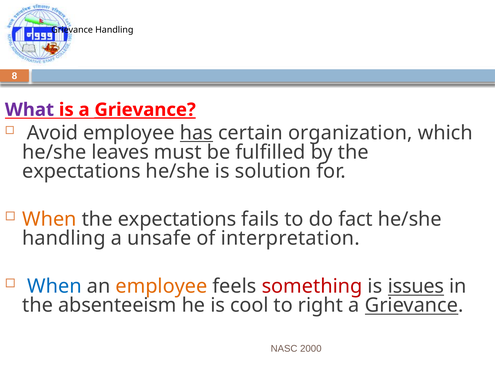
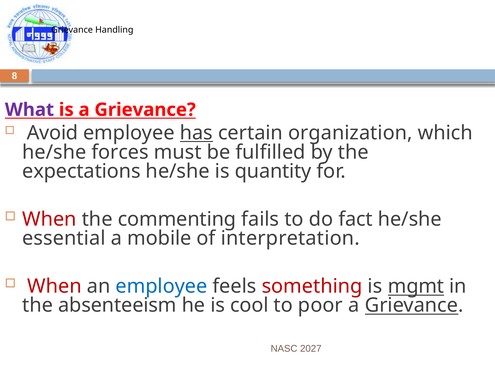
Grievance at (145, 110) underline: present -> none
leaves: leaves -> forces
solution: solution -> quantity
When at (49, 219) colour: orange -> red
expectations at (177, 219): expectations -> commenting
handling at (64, 238): handling -> essential
unsafe: unsafe -> mobile
When at (55, 286) colour: blue -> red
employee at (161, 286) colour: orange -> blue
issues: issues -> mgmt
right: right -> poor
2000: 2000 -> 2027
